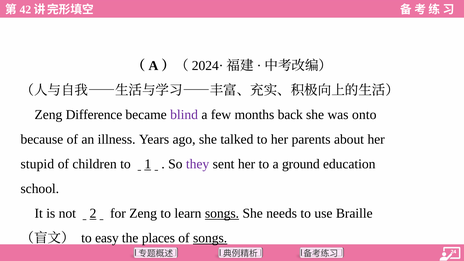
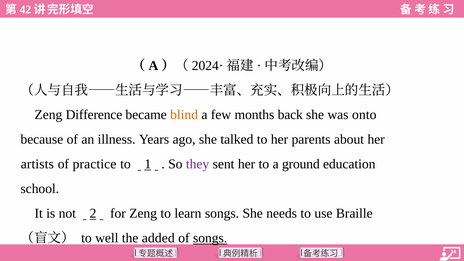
blind colour: purple -> orange
stupid: stupid -> artists
children: children -> practice
songs at (222, 213) underline: present -> none
easy: easy -> well
places: places -> added
